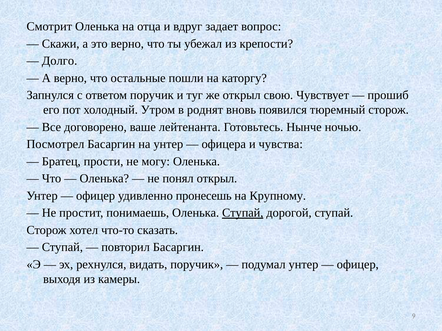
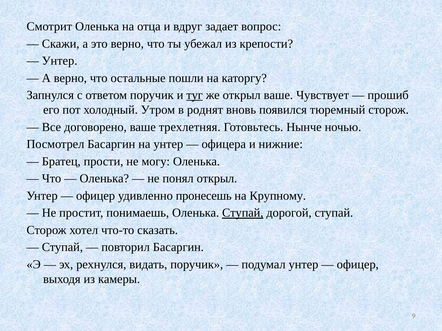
Долго at (60, 61): Долго -> Унтер
туг underline: none -> present
открыл свою: свою -> ваше
лейтенанта: лейтенанта -> трехлетняя
чувства: чувства -> нижние
